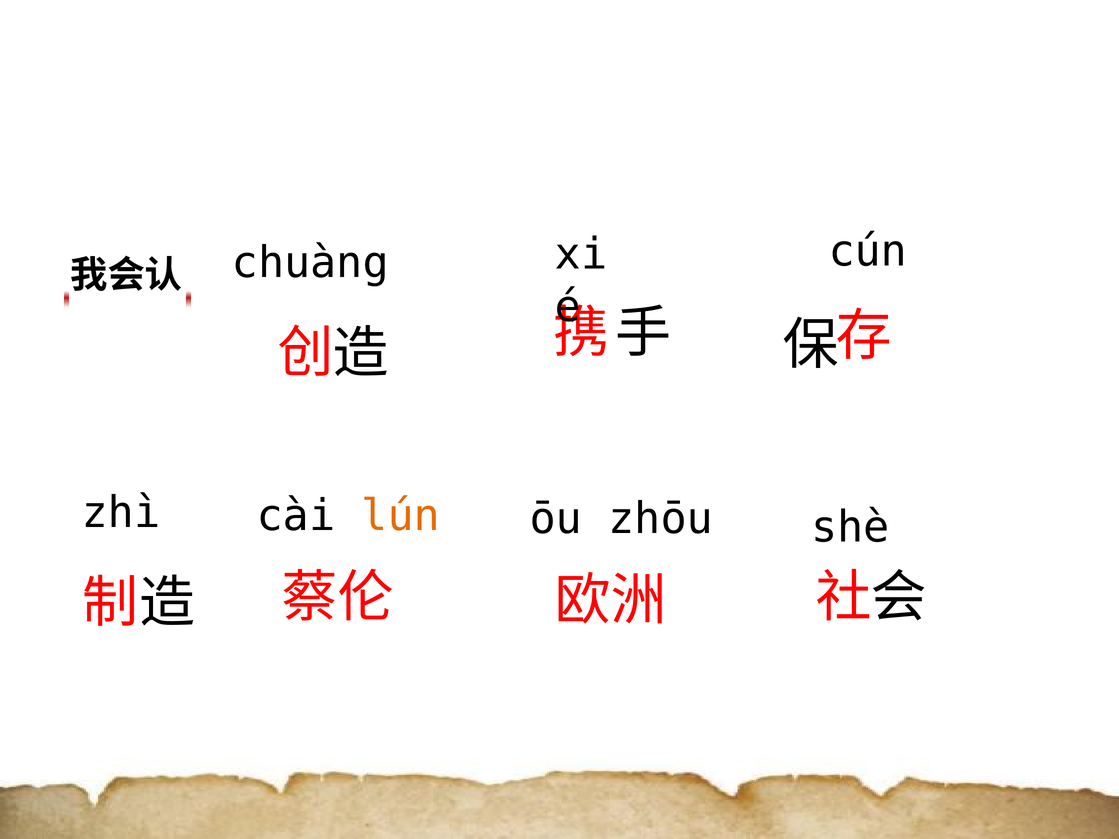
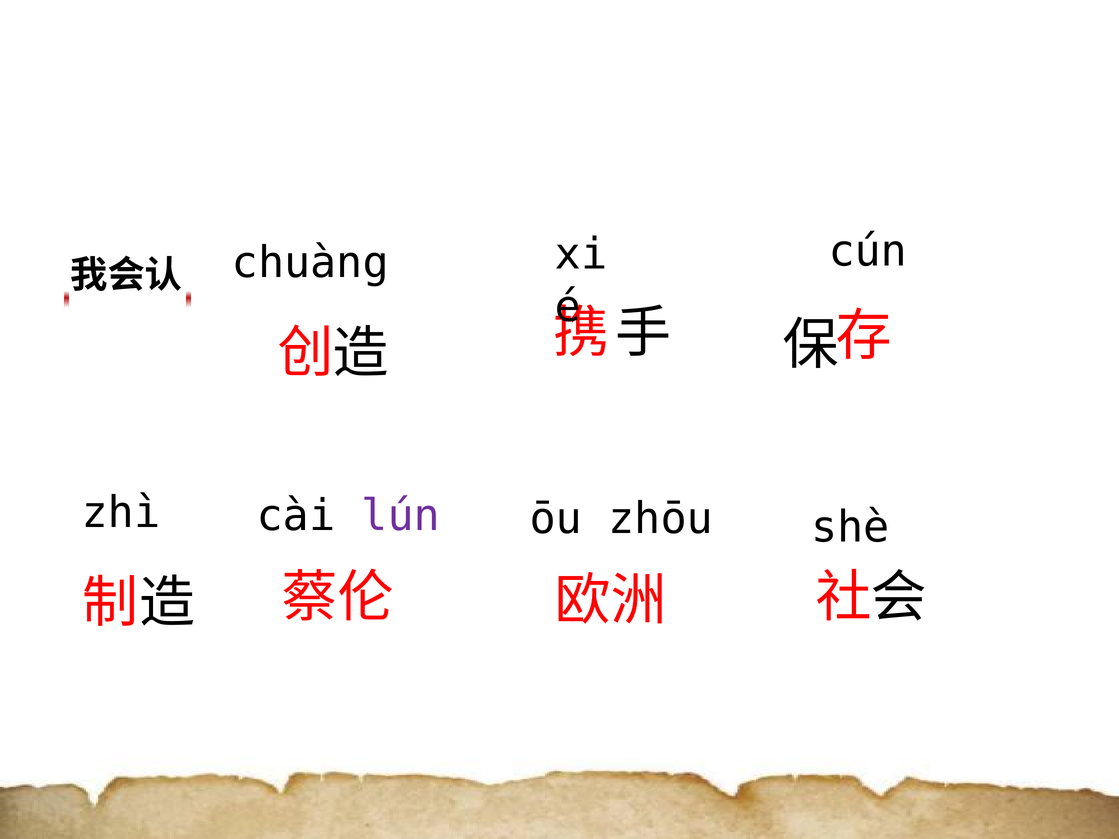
lún colour: orange -> purple
